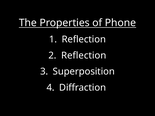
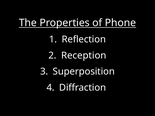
Reflection at (84, 56): Reflection -> Reception
